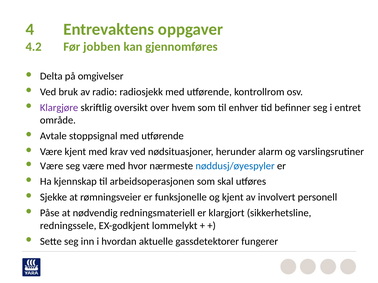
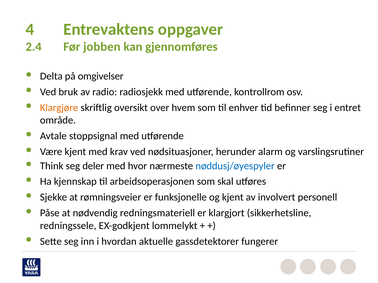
4.2: 4.2 -> 2.4
Klargjøre colour: purple -> orange
Være at (52, 166): Være -> Think
seg være: være -> deler
